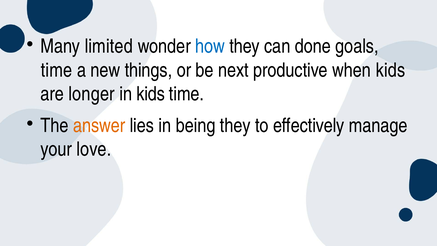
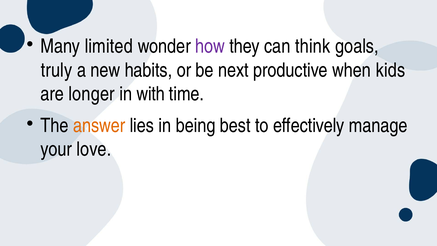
how colour: blue -> purple
done: done -> think
time at (56, 70): time -> truly
things: things -> habits
in kids: kids -> with
being they: they -> best
